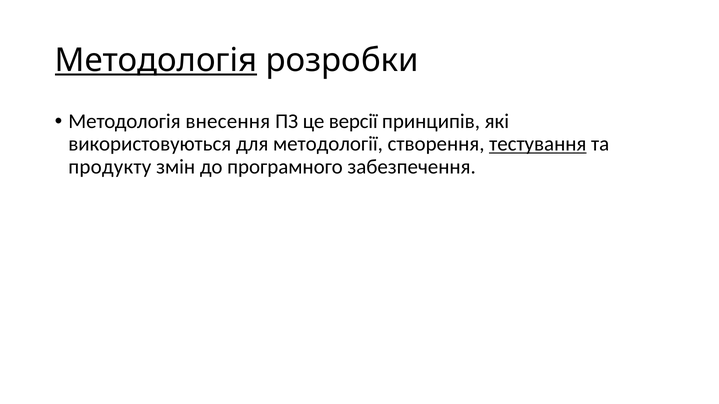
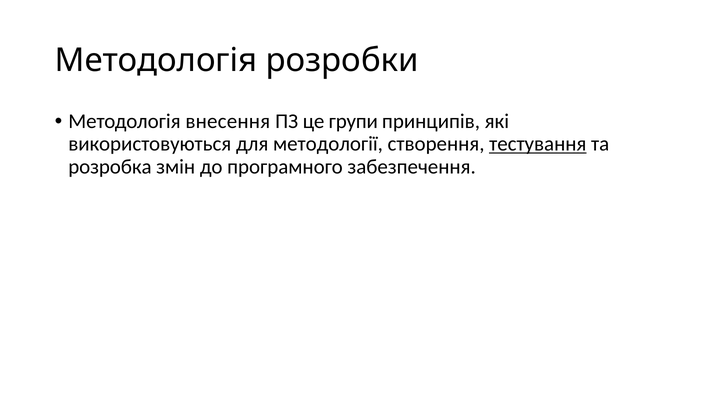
Методологія at (156, 60) underline: present -> none
версії: версії -> групи
продукту: продукту -> розробка
